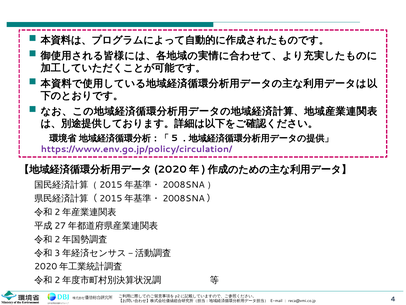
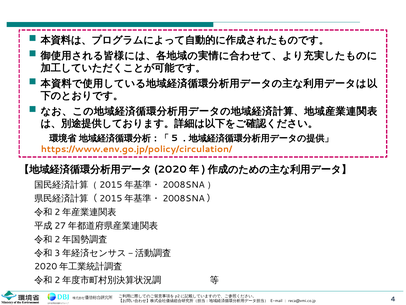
https://www.env.go.jp/policy/circulation/ colour: purple -> orange
